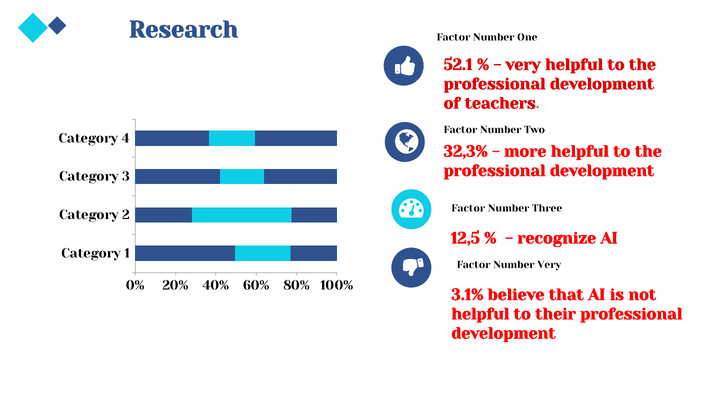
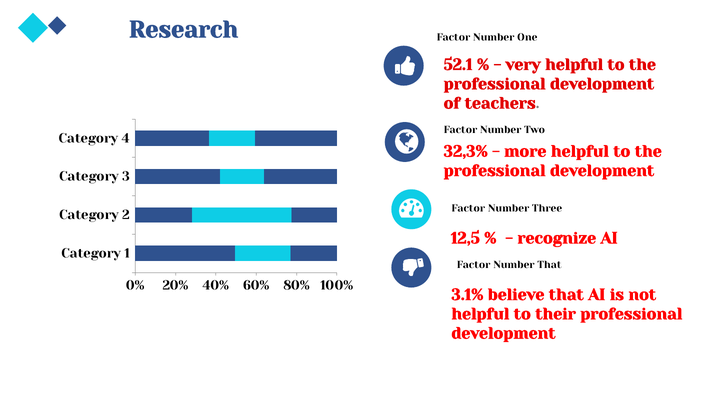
Number Very: Very -> That
